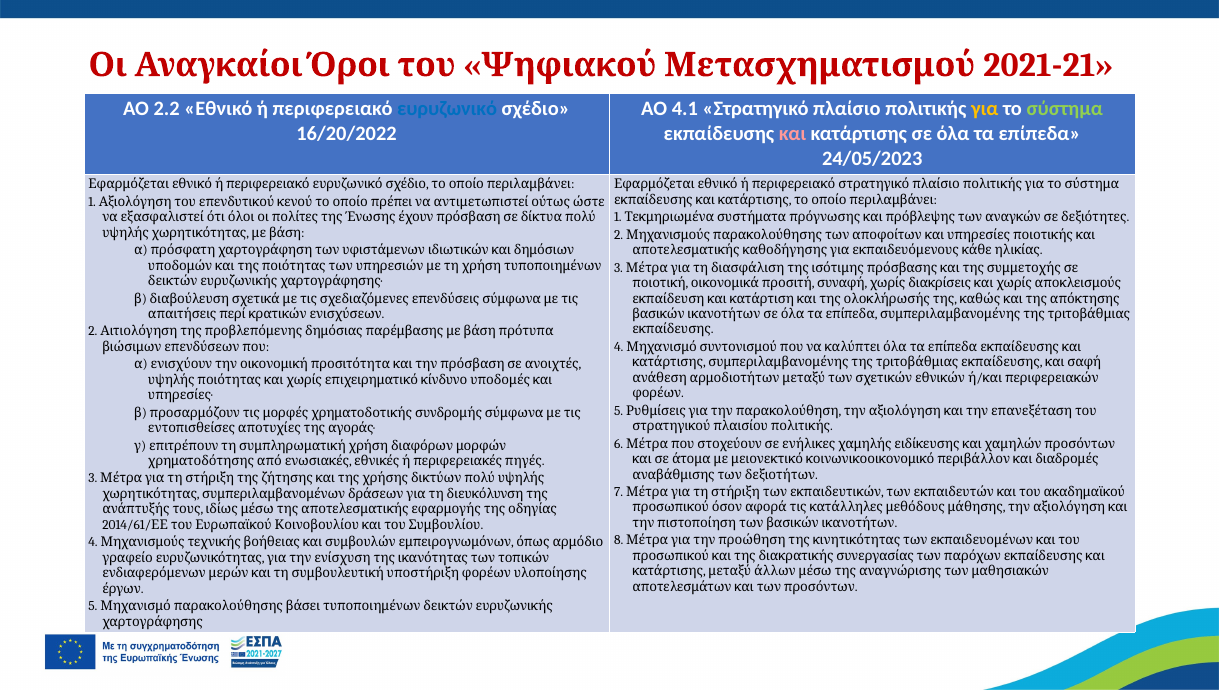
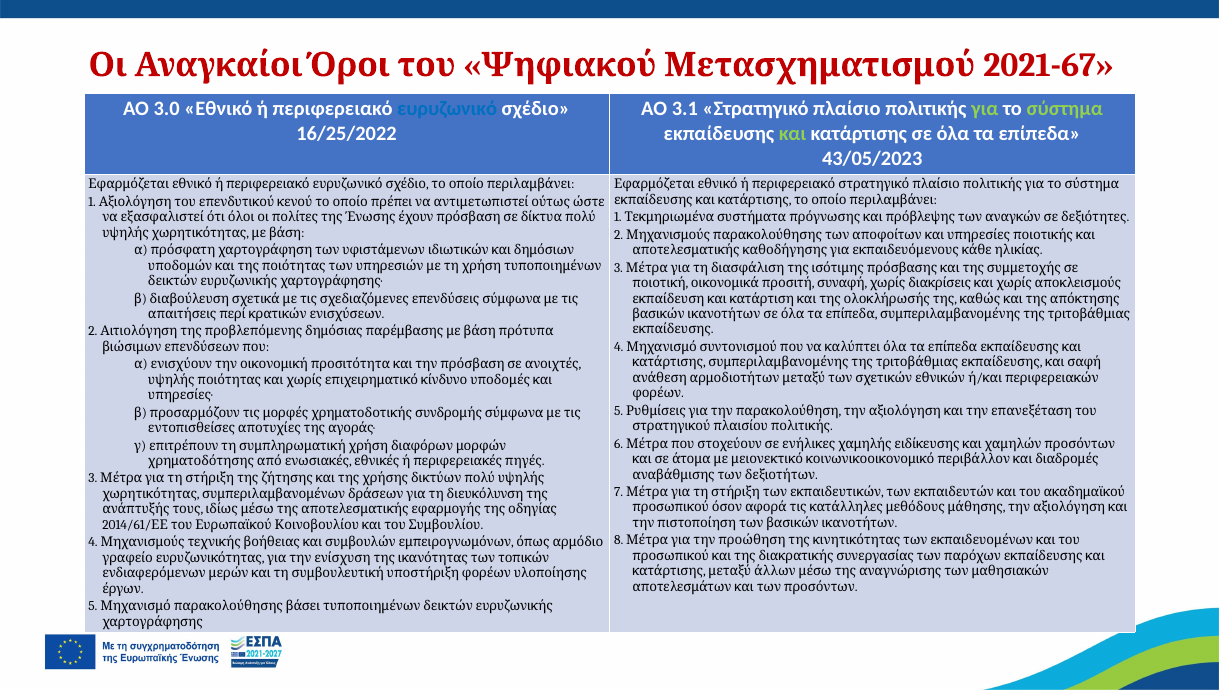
2021-21: 2021-21 -> 2021-67
2.2: 2.2 -> 3.0
4.1: 4.1 -> 3.1
για colour: yellow -> light green
16/20/2022: 16/20/2022 -> 16/25/2022
και colour: pink -> light green
24/05/2023: 24/05/2023 -> 43/05/2023
